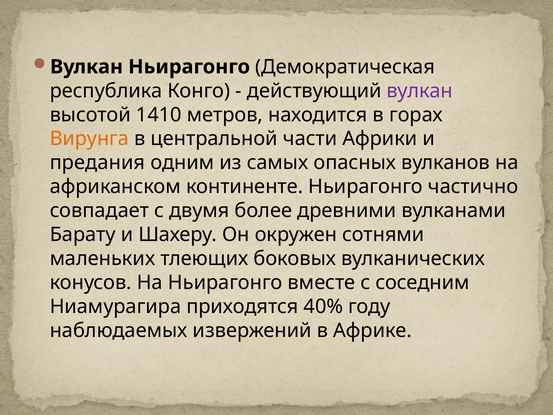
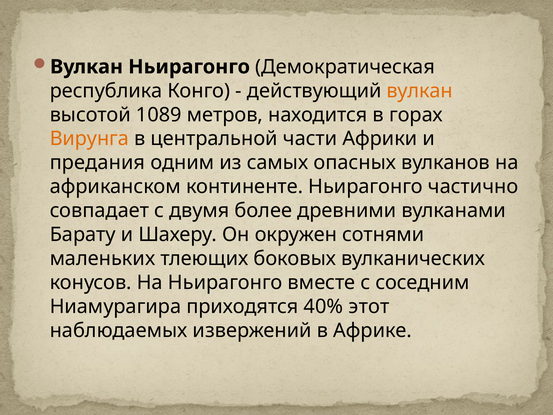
вулкан at (420, 91) colour: purple -> orange
1410: 1410 -> 1089
году: году -> этот
